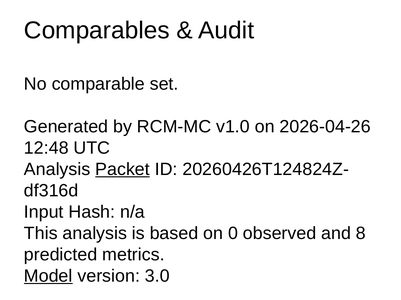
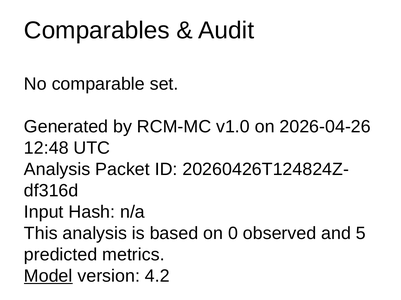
Packet underline: present -> none
8: 8 -> 5
3.0: 3.0 -> 4.2
